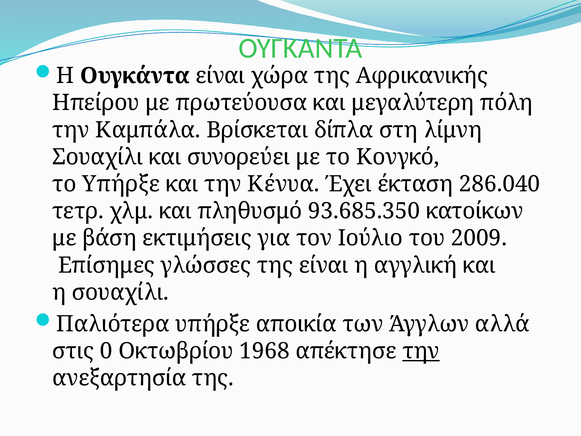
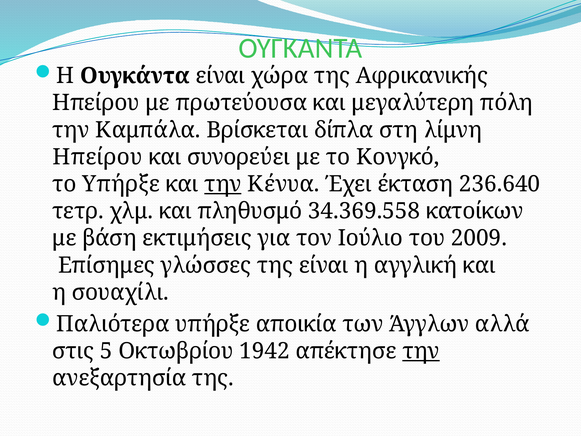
Σουαχίλι at (98, 157): Σουαχίλι -> Ηπείρου
την at (223, 184) underline: none -> present
286.040: 286.040 -> 236.640
93.685.350: 93.685.350 -> 34.369.558
0: 0 -> 5
1968: 1968 -> 1942
